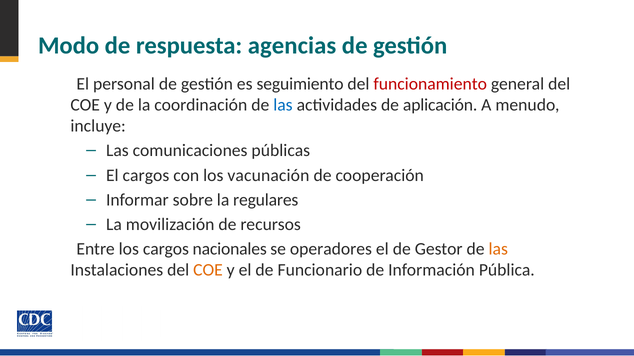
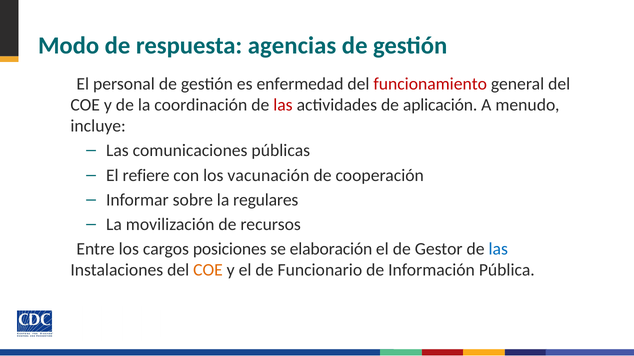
seguimiento: seguimiento -> enfermedad
las at (283, 105) colour: blue -> red
El cargos: cargos -> refiere
nacionales: nacionales -> posiciones
operadores: operadores -> elaboración
las at (498, 250) colour: orange -> blue
